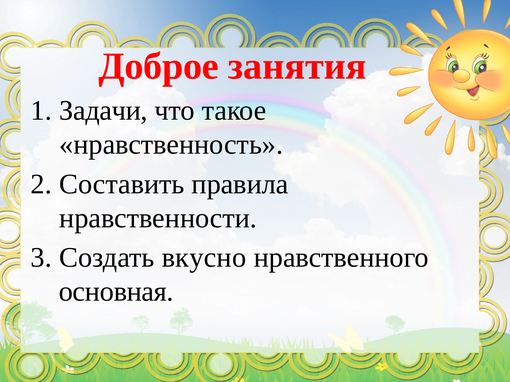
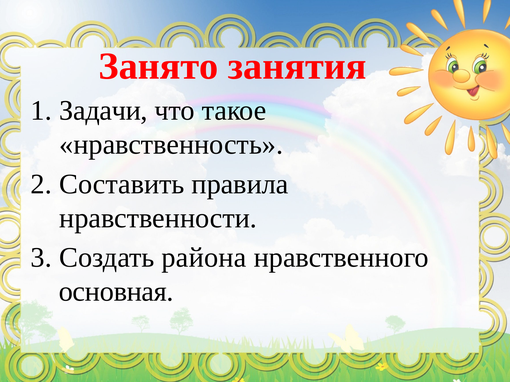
Доброе: Доброе -> Занято
вкусно: вкусно -> района
